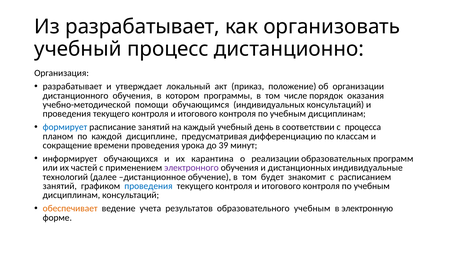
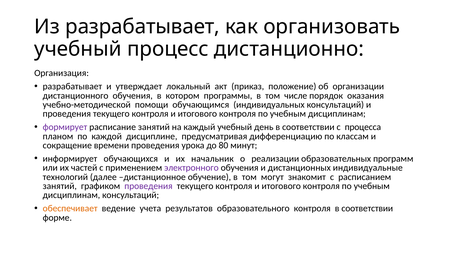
формирует colour: blue -> purple
39: 39 -> 80
карантина: карантина -> начальник
будет: будет -> могут
проведения at (148, 186) colour: blue -> purple
образовательного учебным: учебным -> контроля
электронную at (367, 209): электронную -> соответствии
